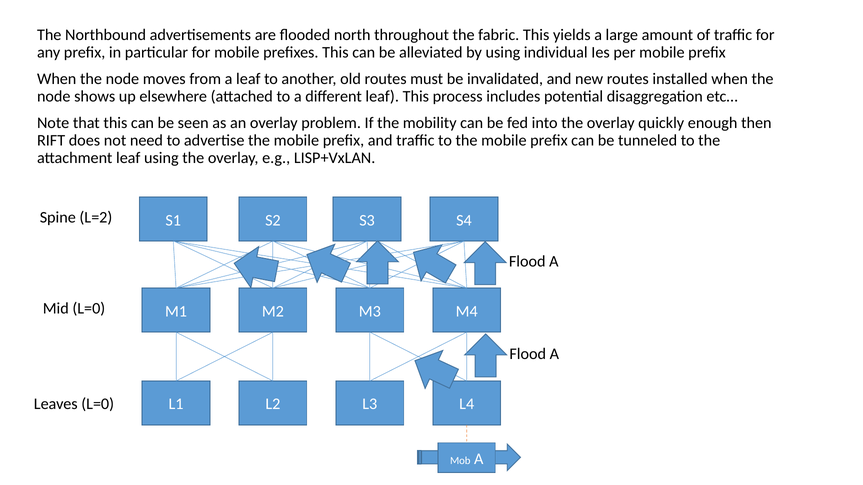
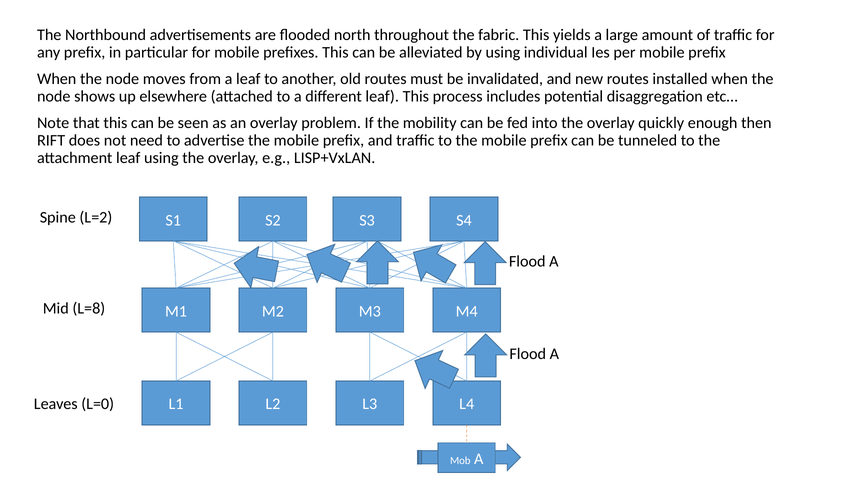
Mid L=0: L=0 -> L=8
